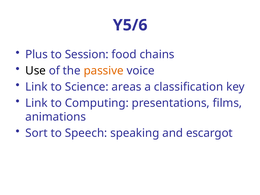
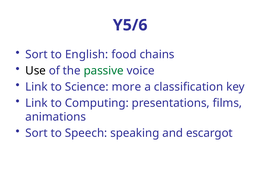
Plus at (37, 55): Plus -> Sort
Session: Session -> English
passive colour: orange -> green
areas: areas -> more
